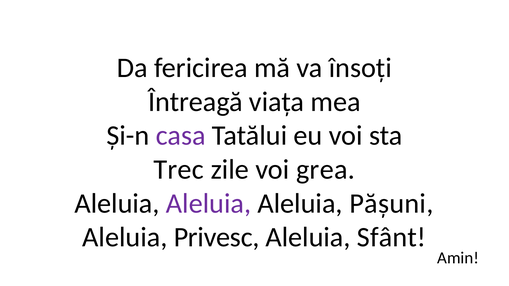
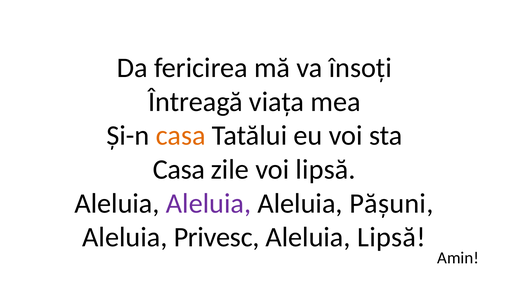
casa at (181, 136) colour: purple -> orange
Trec at (179, 170): Trec -> Casa
voi grea: grea -> lipsă
Aleluia Sfânt: Sfânt -> Lipsă
